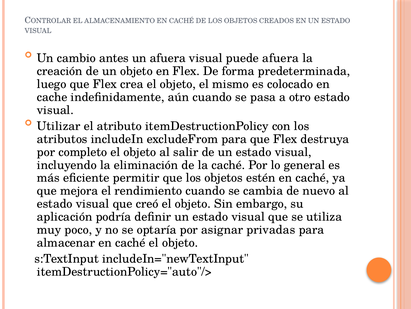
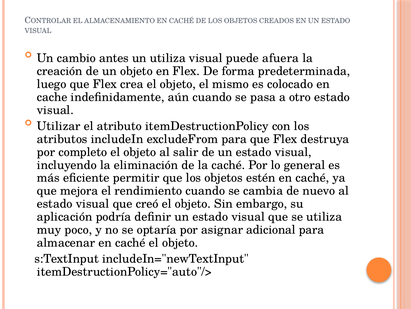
un afuera: afuera -> utiliza
privadas: privadas -> adicional
